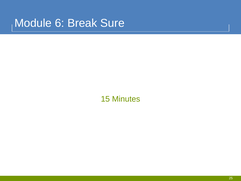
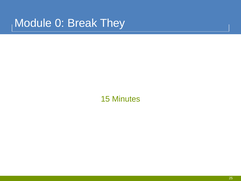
6: 6 -> 0
Sure: Sure -> They
